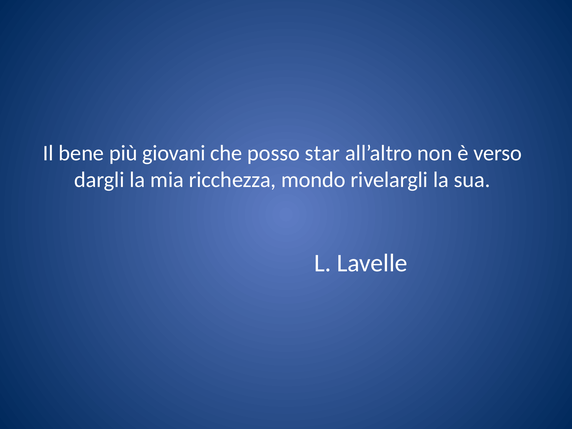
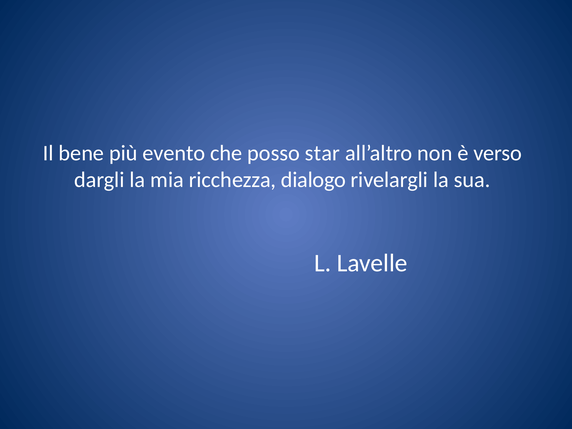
giovani: giovani -> evento
mondo: mondo -> dialogo
